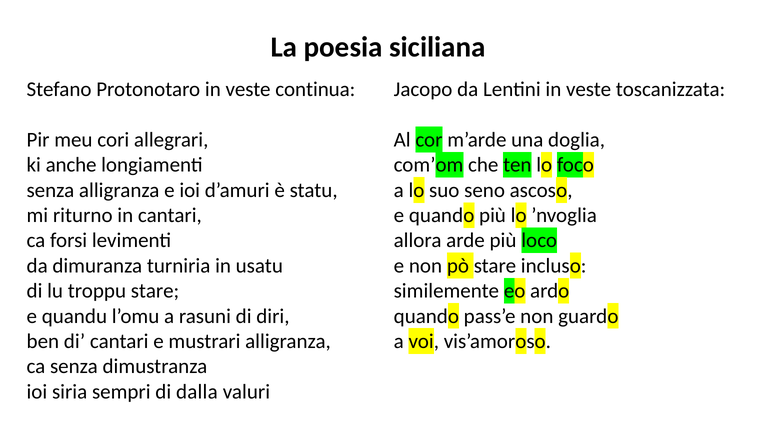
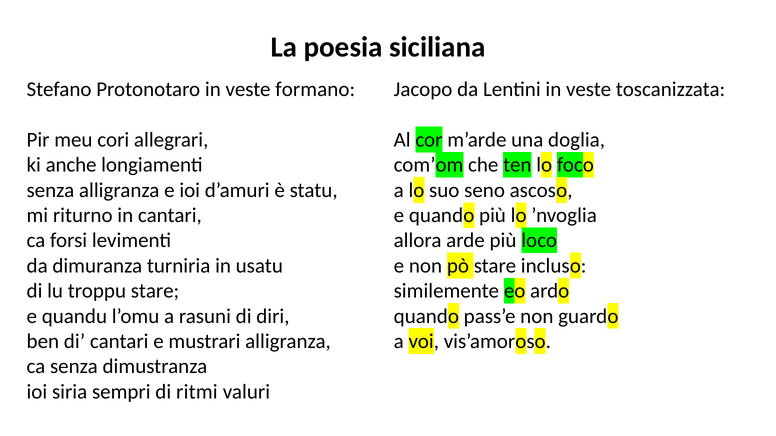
continua: continua -> formano
dalla: dalla -> ritmi
